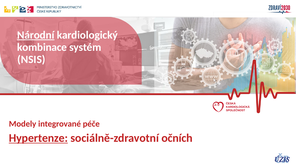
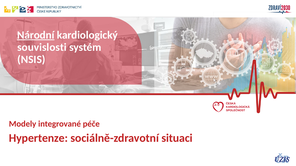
kombinace: kombinace -> souvislosti
Hypertenze underline: present -> none
očních: očních -> situaci
